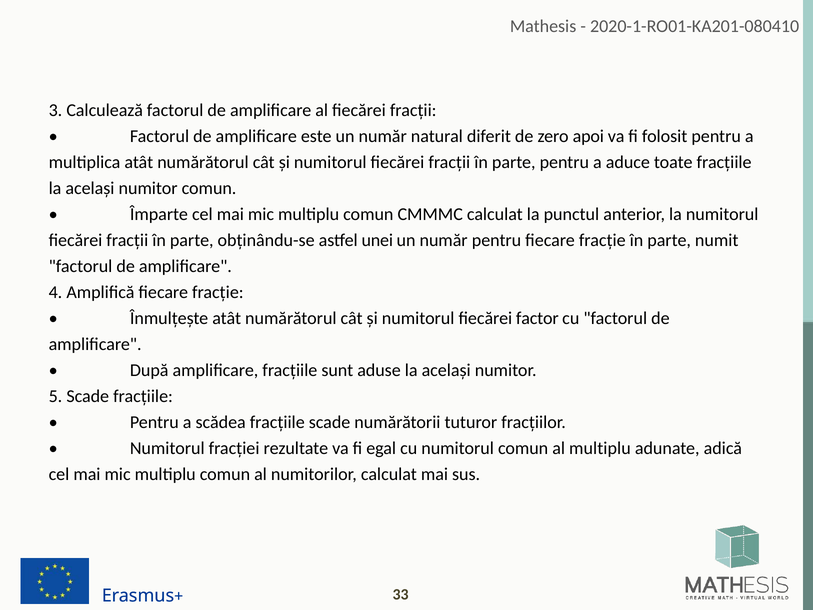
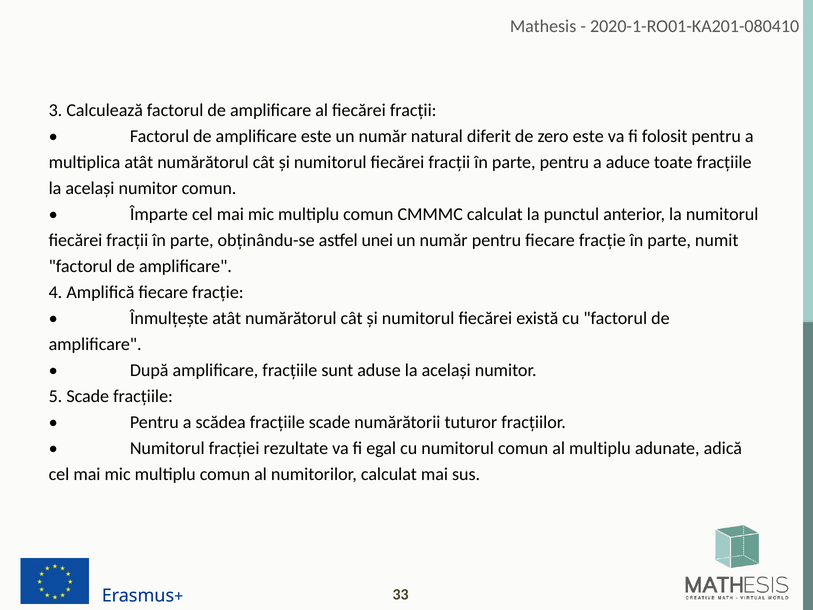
zero apoi: apoi -> este
factor: factor -> există
